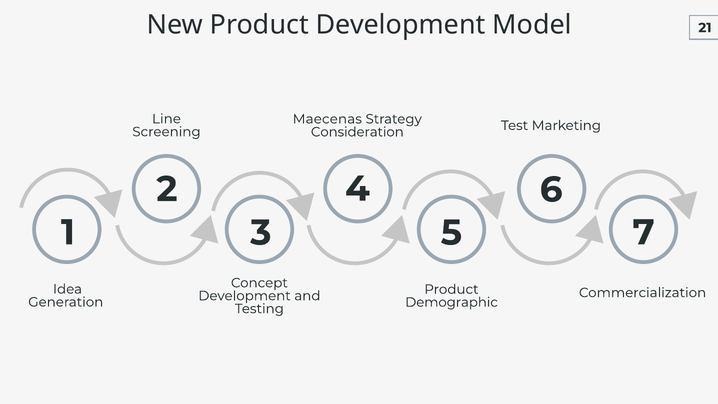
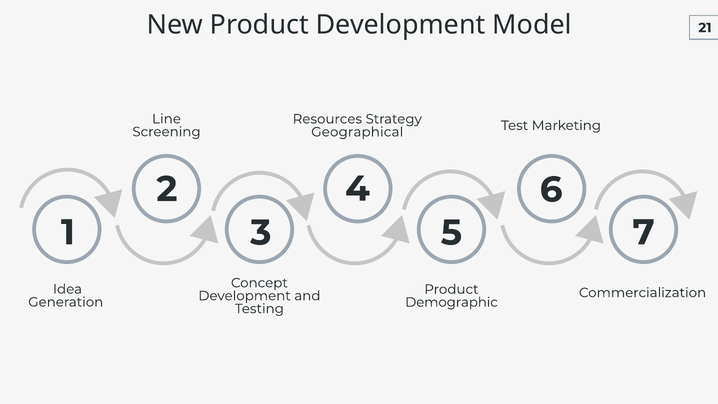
Maecenas: Maecenas -> Resources
Consideration: Consideration -> Geographical
